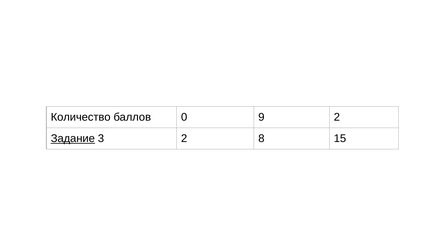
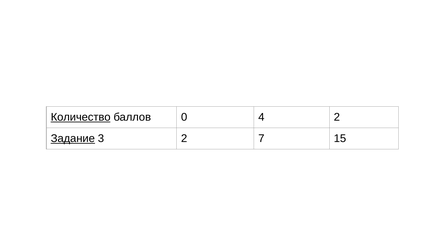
Количество underline: none -> present
9: 9 -> 4
8: 8 -> 7
